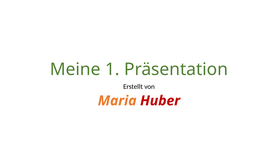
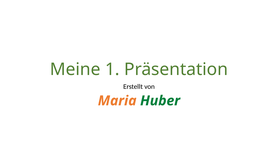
Huber colour: red -> green
